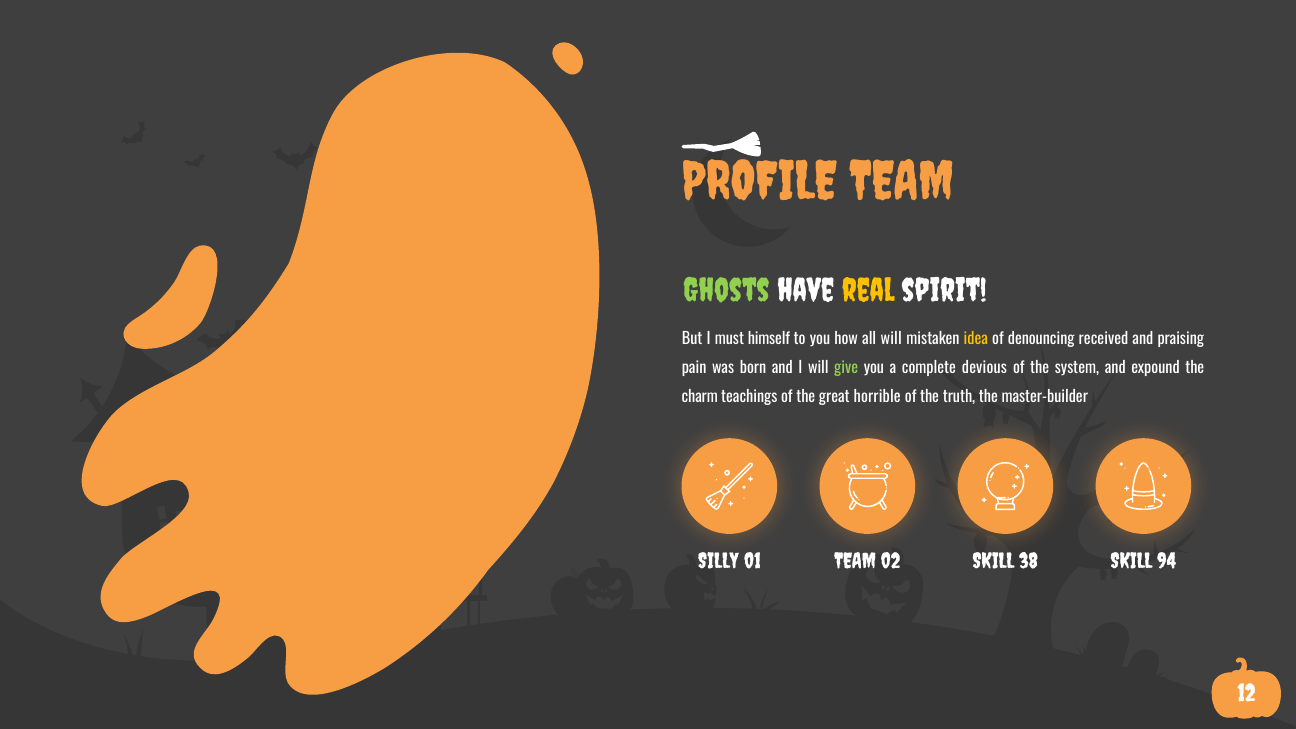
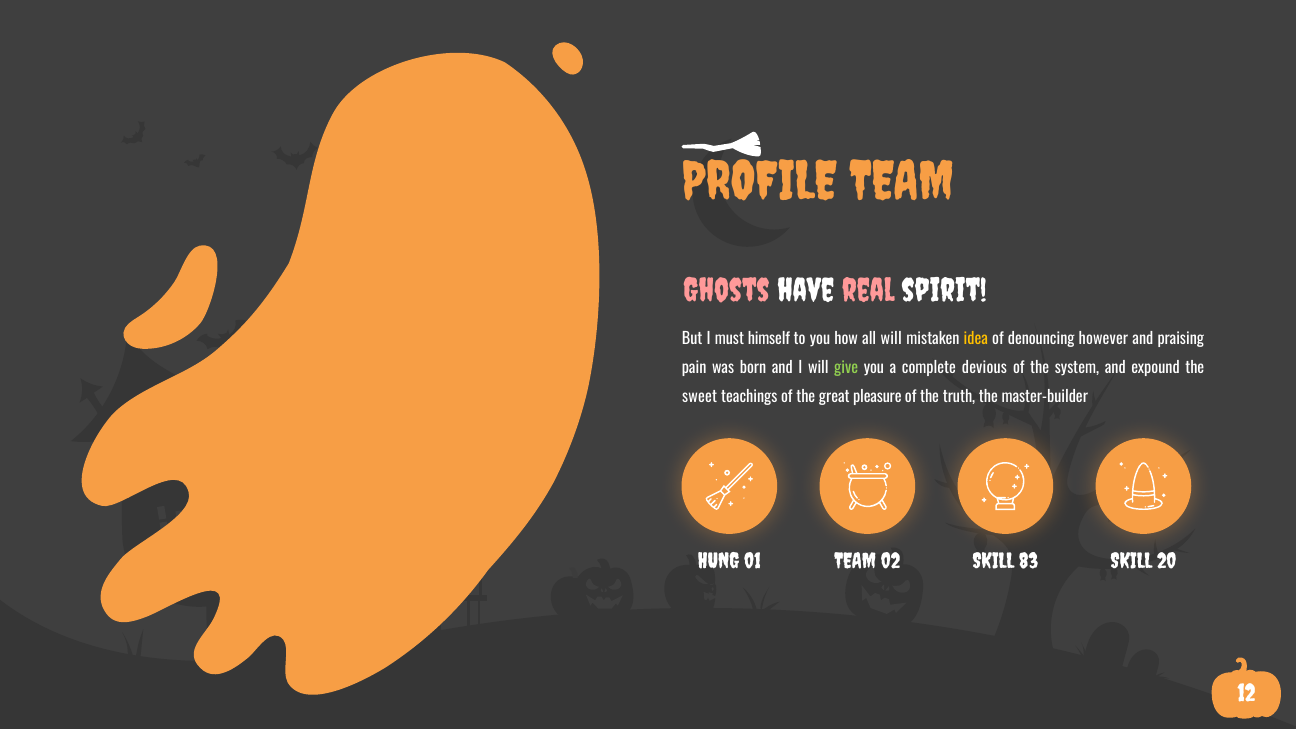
Ghosts colour: light green -> pink
real colour: yellow -> pink
received: received -> however
charm: charm -> sweet
horrible: horrible -> pleasure
SILLY: SILLY -> HUNG
38: 38 -> 83
94: 94 -> 20
